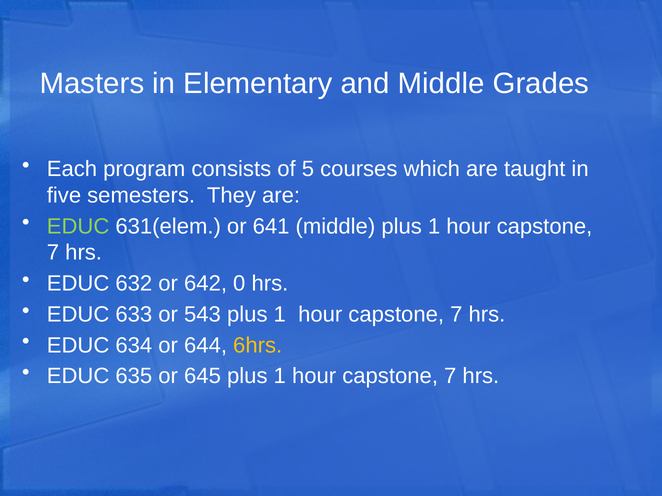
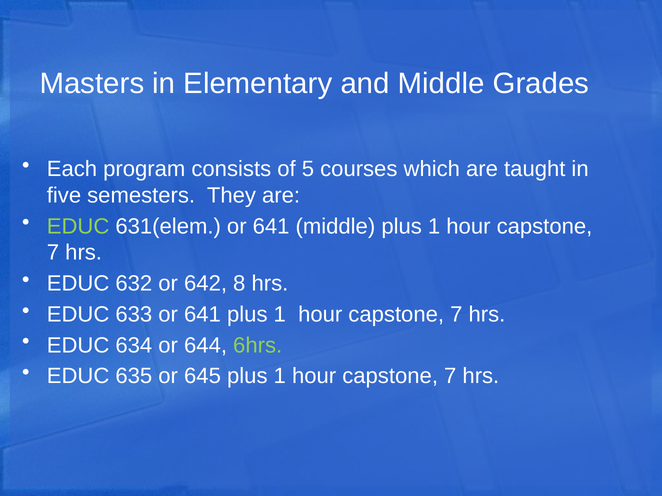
0: 0 -> 8
633 or 543: 543 -> 641
6hrs colour: yellow -> light green
